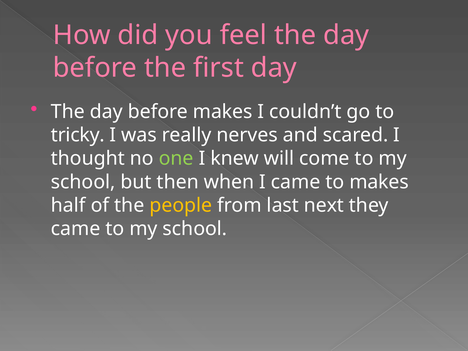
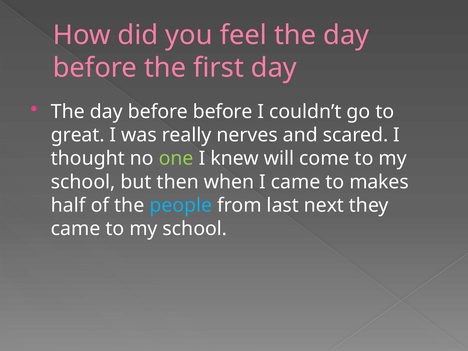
before makes: makes -> before
tricky: tricky -> great
people colour: yellow -> light blue
